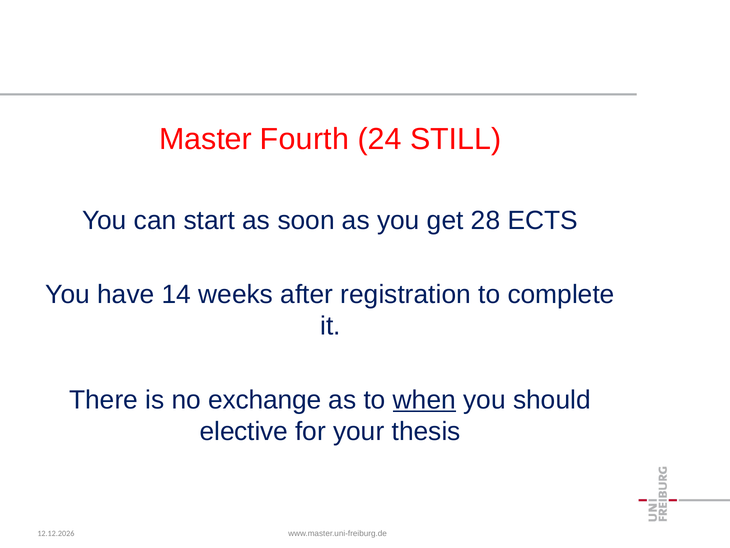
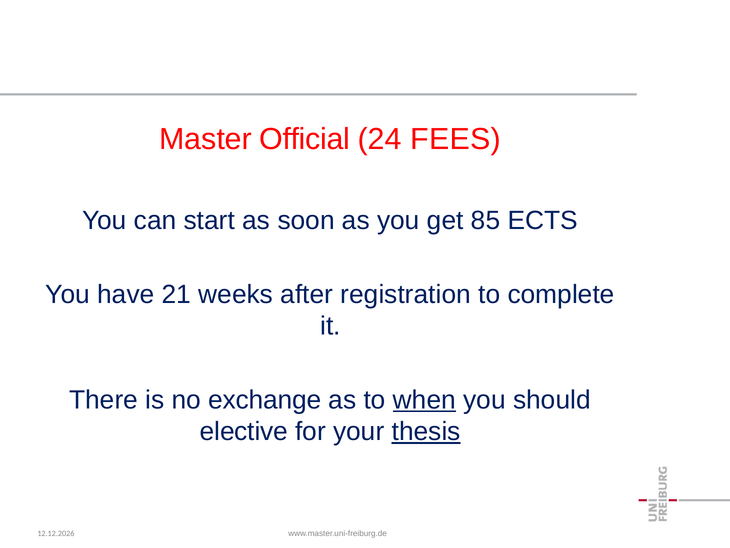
Fourth: Fourth -> Official
STILL: STILL -> FEES
28: 28 -> 85
14: 14 -> 21
thesis underline: none -> present
